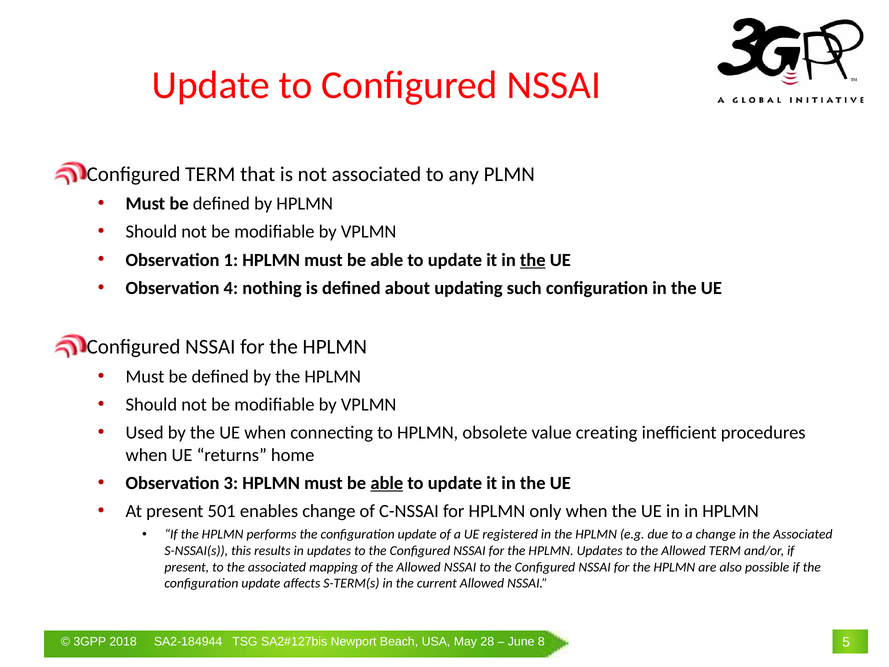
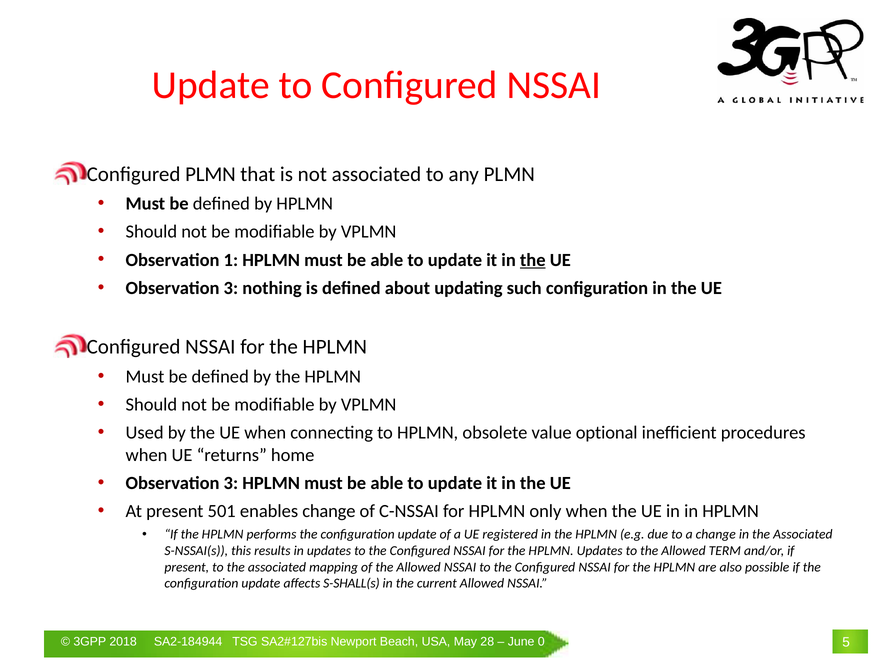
Configured TERM: TERM -> PLMN
4 at (231, 288): 4 -> 3
creating: creating -> optional
able at (387, 483) underline: present -> none
S-TERM(s: S-TERM(s -> S-SHALL(s
8: 8 -> 0
